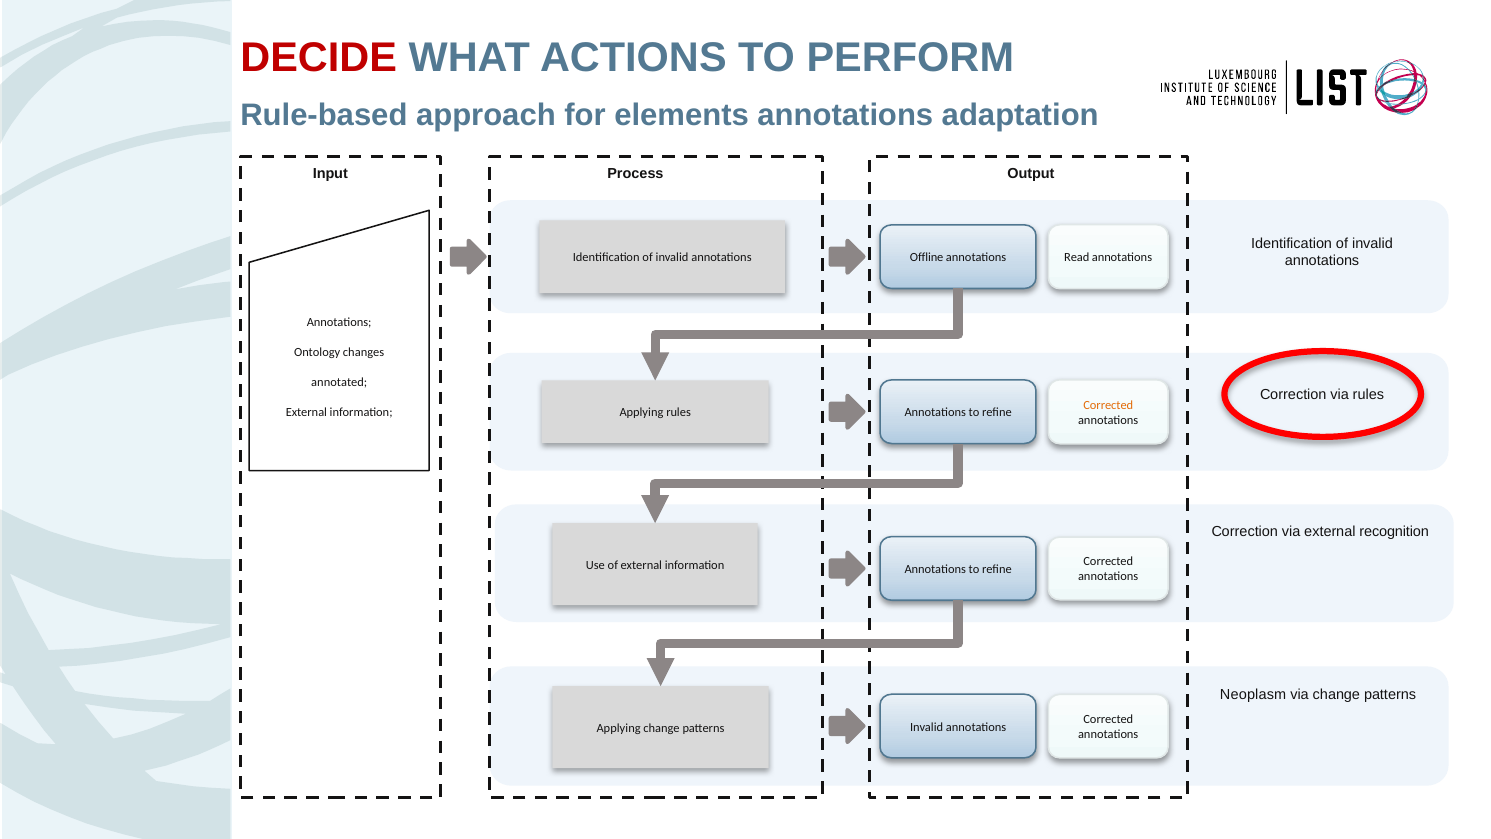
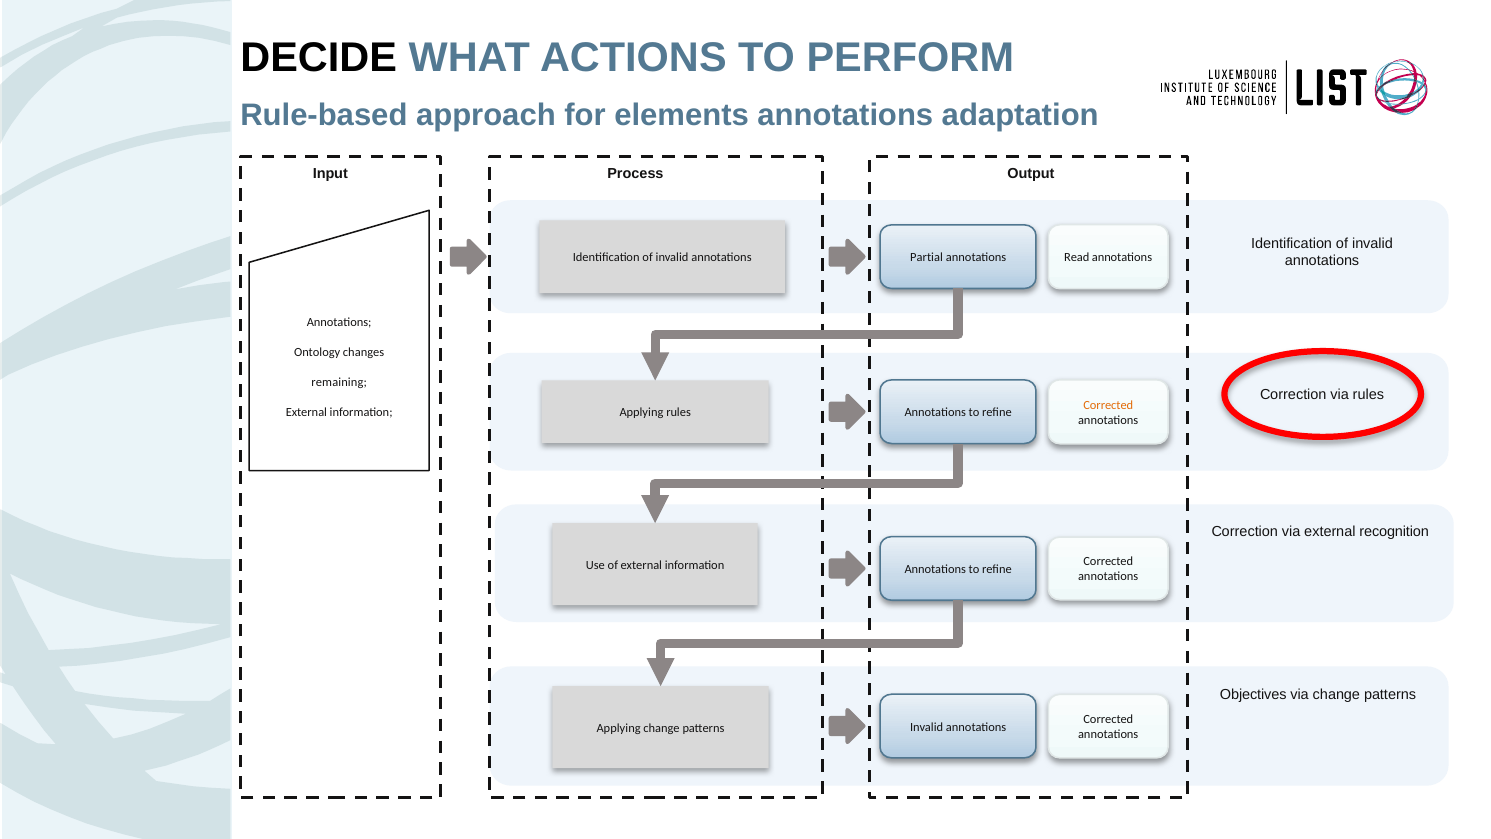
DECIDE colour: red -> black
Offline: Offline -> Partial
annotated: annotated -> remaining
Neoplasm: Neoplasm -> Objectives
